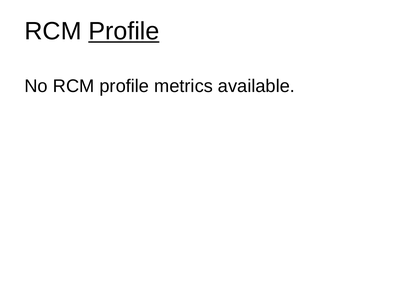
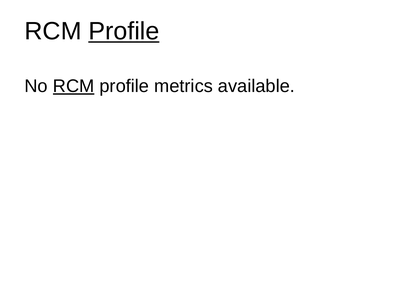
RCM at (74, 86) underline: none -> present
